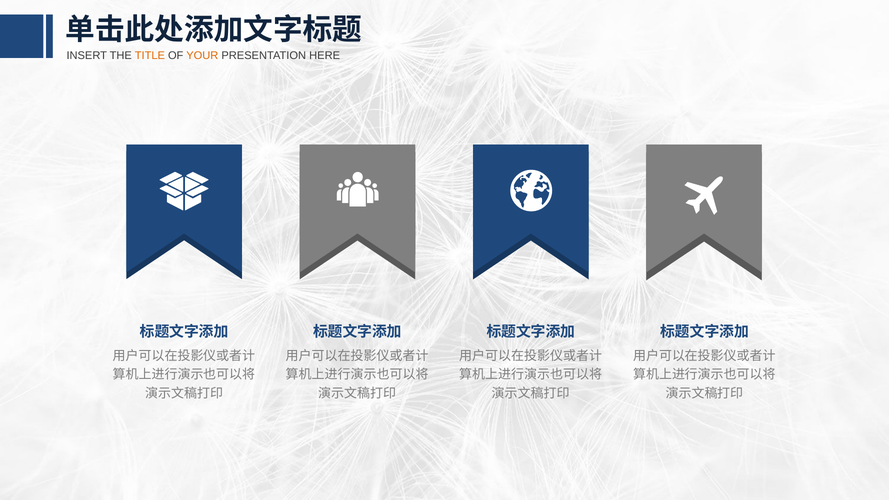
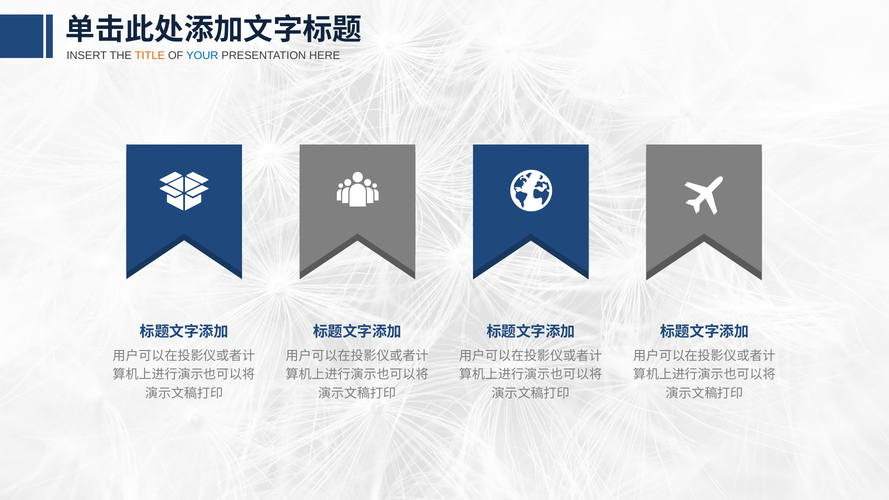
YOUR colour: orange -> blue
